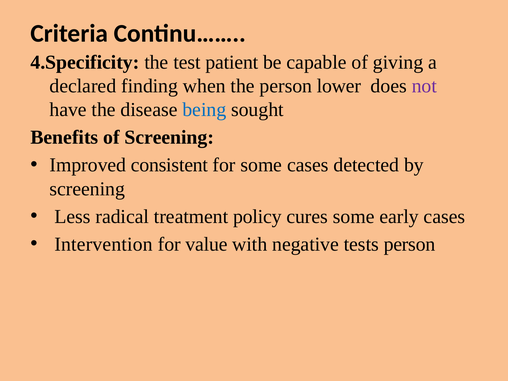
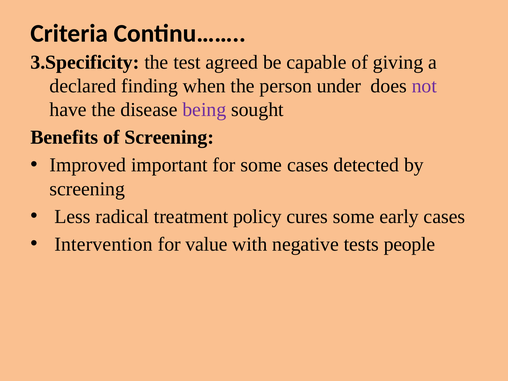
4.Specificity: 4.Specificity -> 3.Specificity
patient: patient -> agreed
lower: lower -> under
being colour: blue -> purple
consistent: consistent -> important
tests person: person -> people
